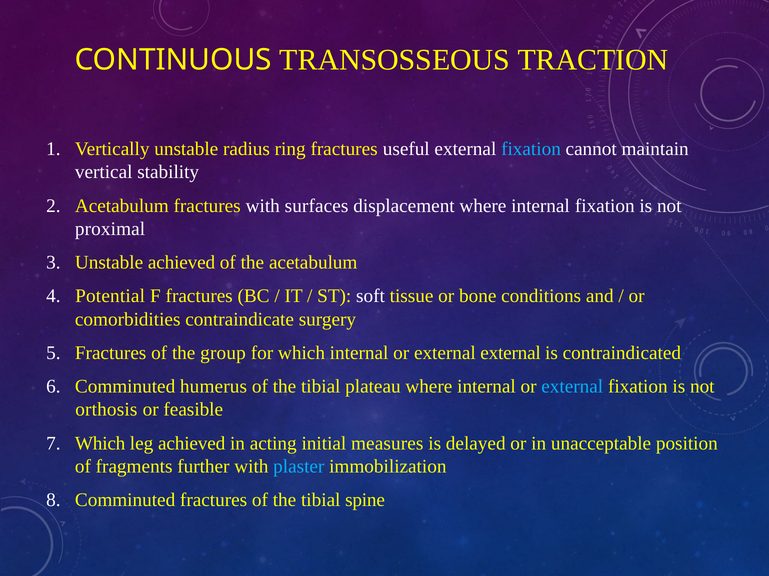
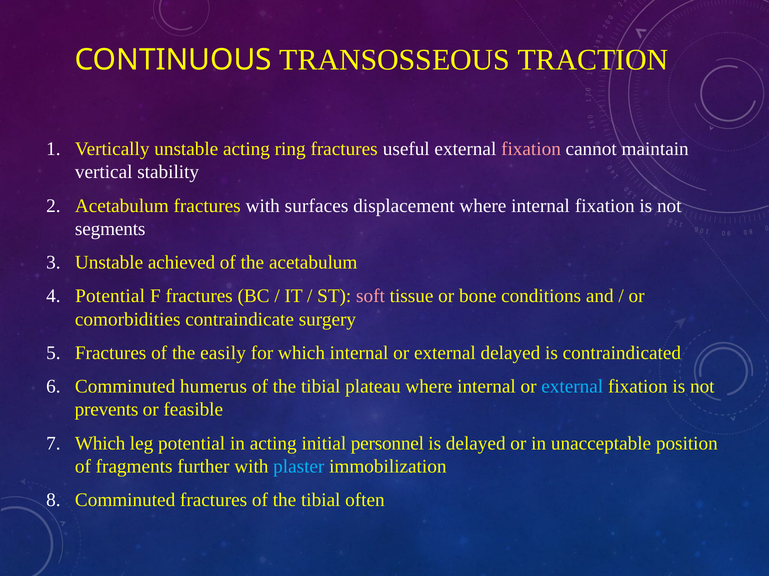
unstable radius: radius -> acting
fixation at (531, 149) colour: light blue -> pink
proximal: proximal -> segments
soft colour: white -> pink
group: group -> easily
external external: external -> delayed
orthosis: orthosis -> prevents
leg achieved: achieved -> potential
measures: measures -> personnel
spine: spine -> often
